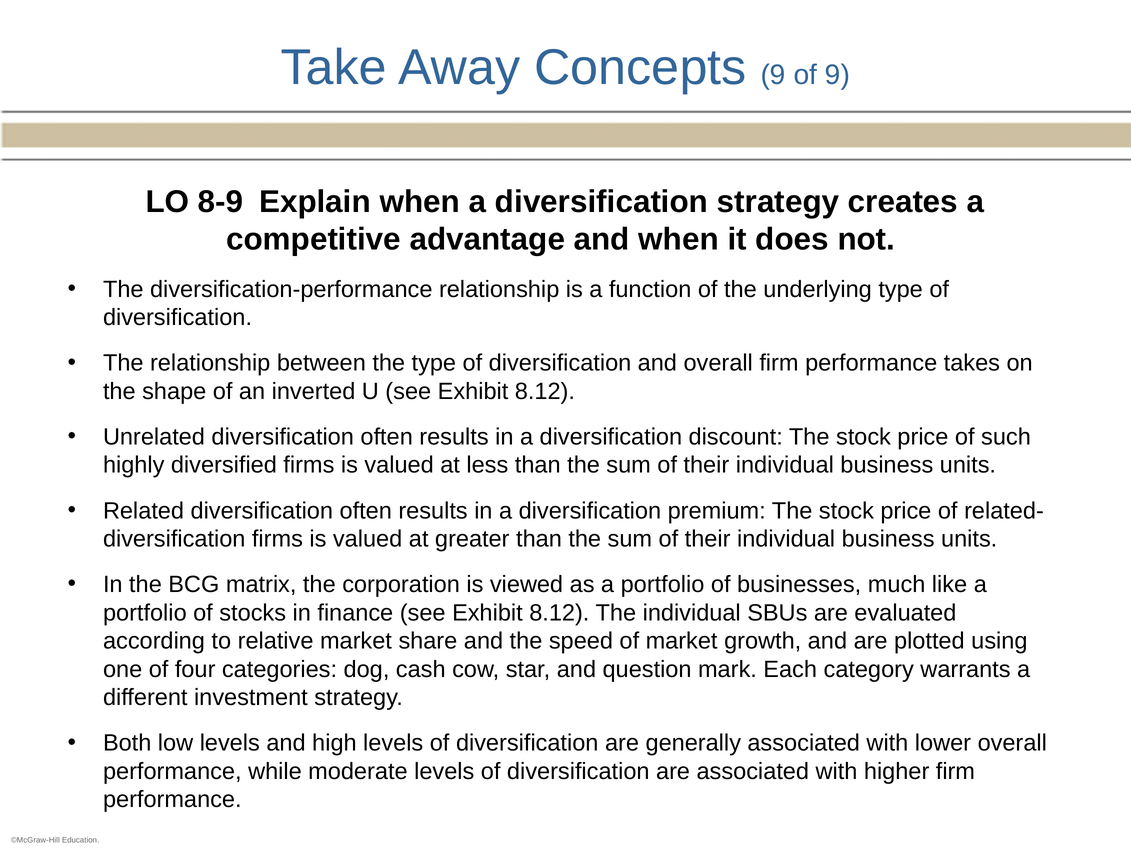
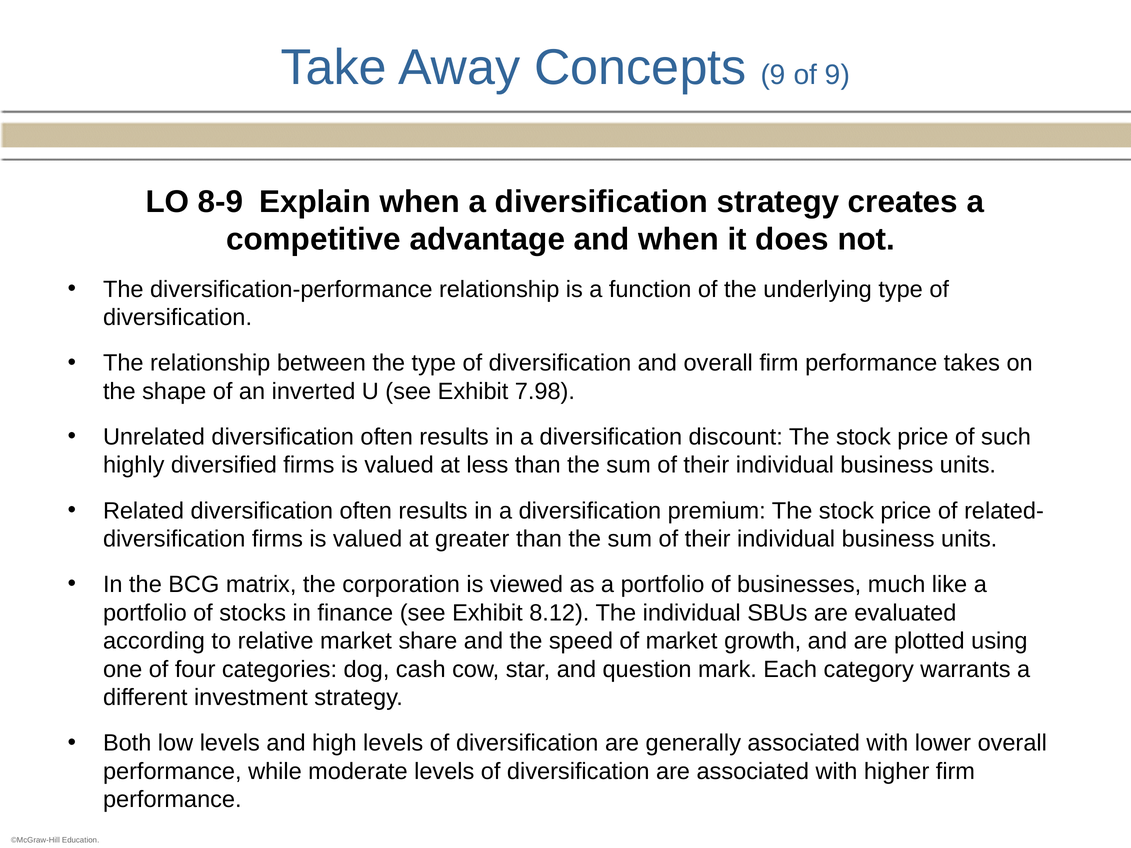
U see Exhibit 8.12: 8.12 -> 7.98
